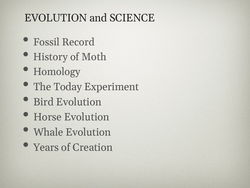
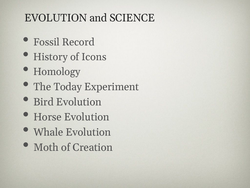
Moth: Moth -> Icons
Years: Years -> Moth
